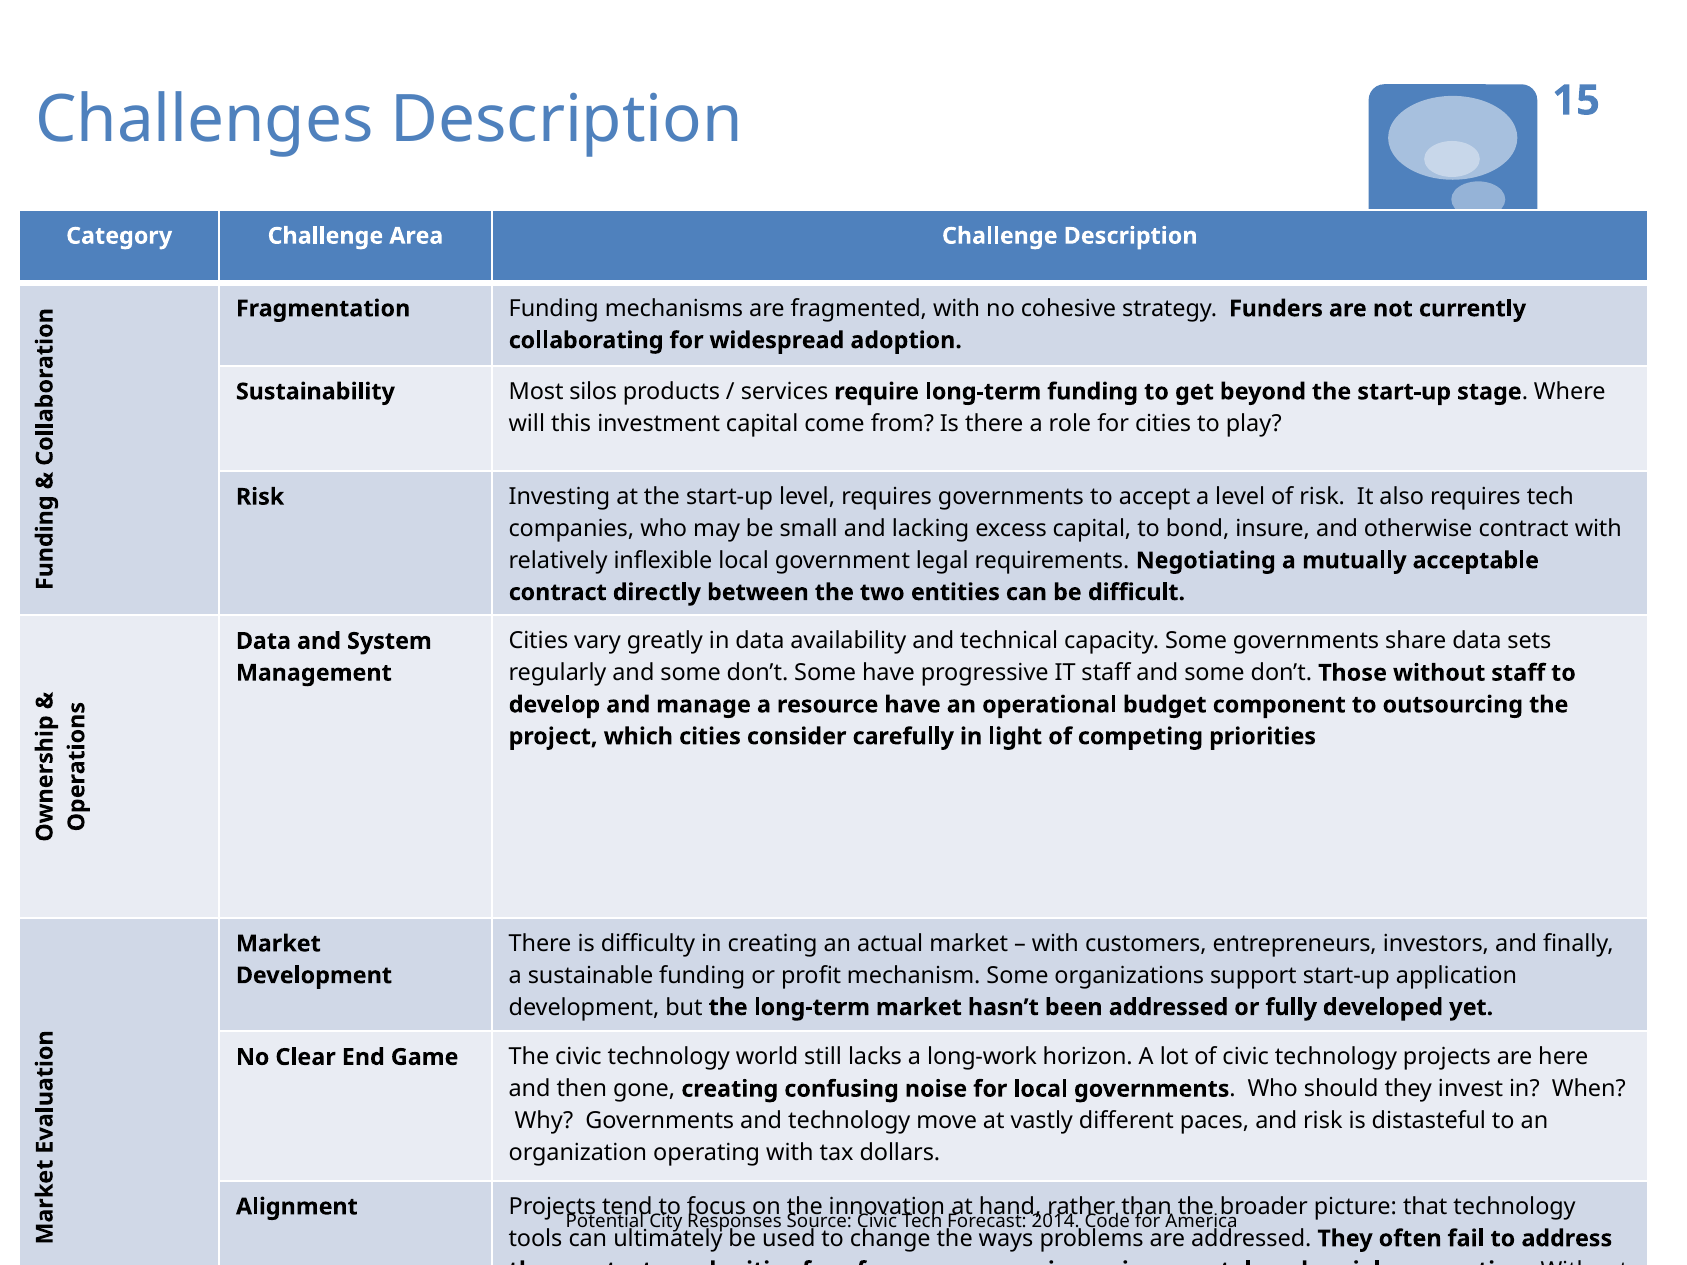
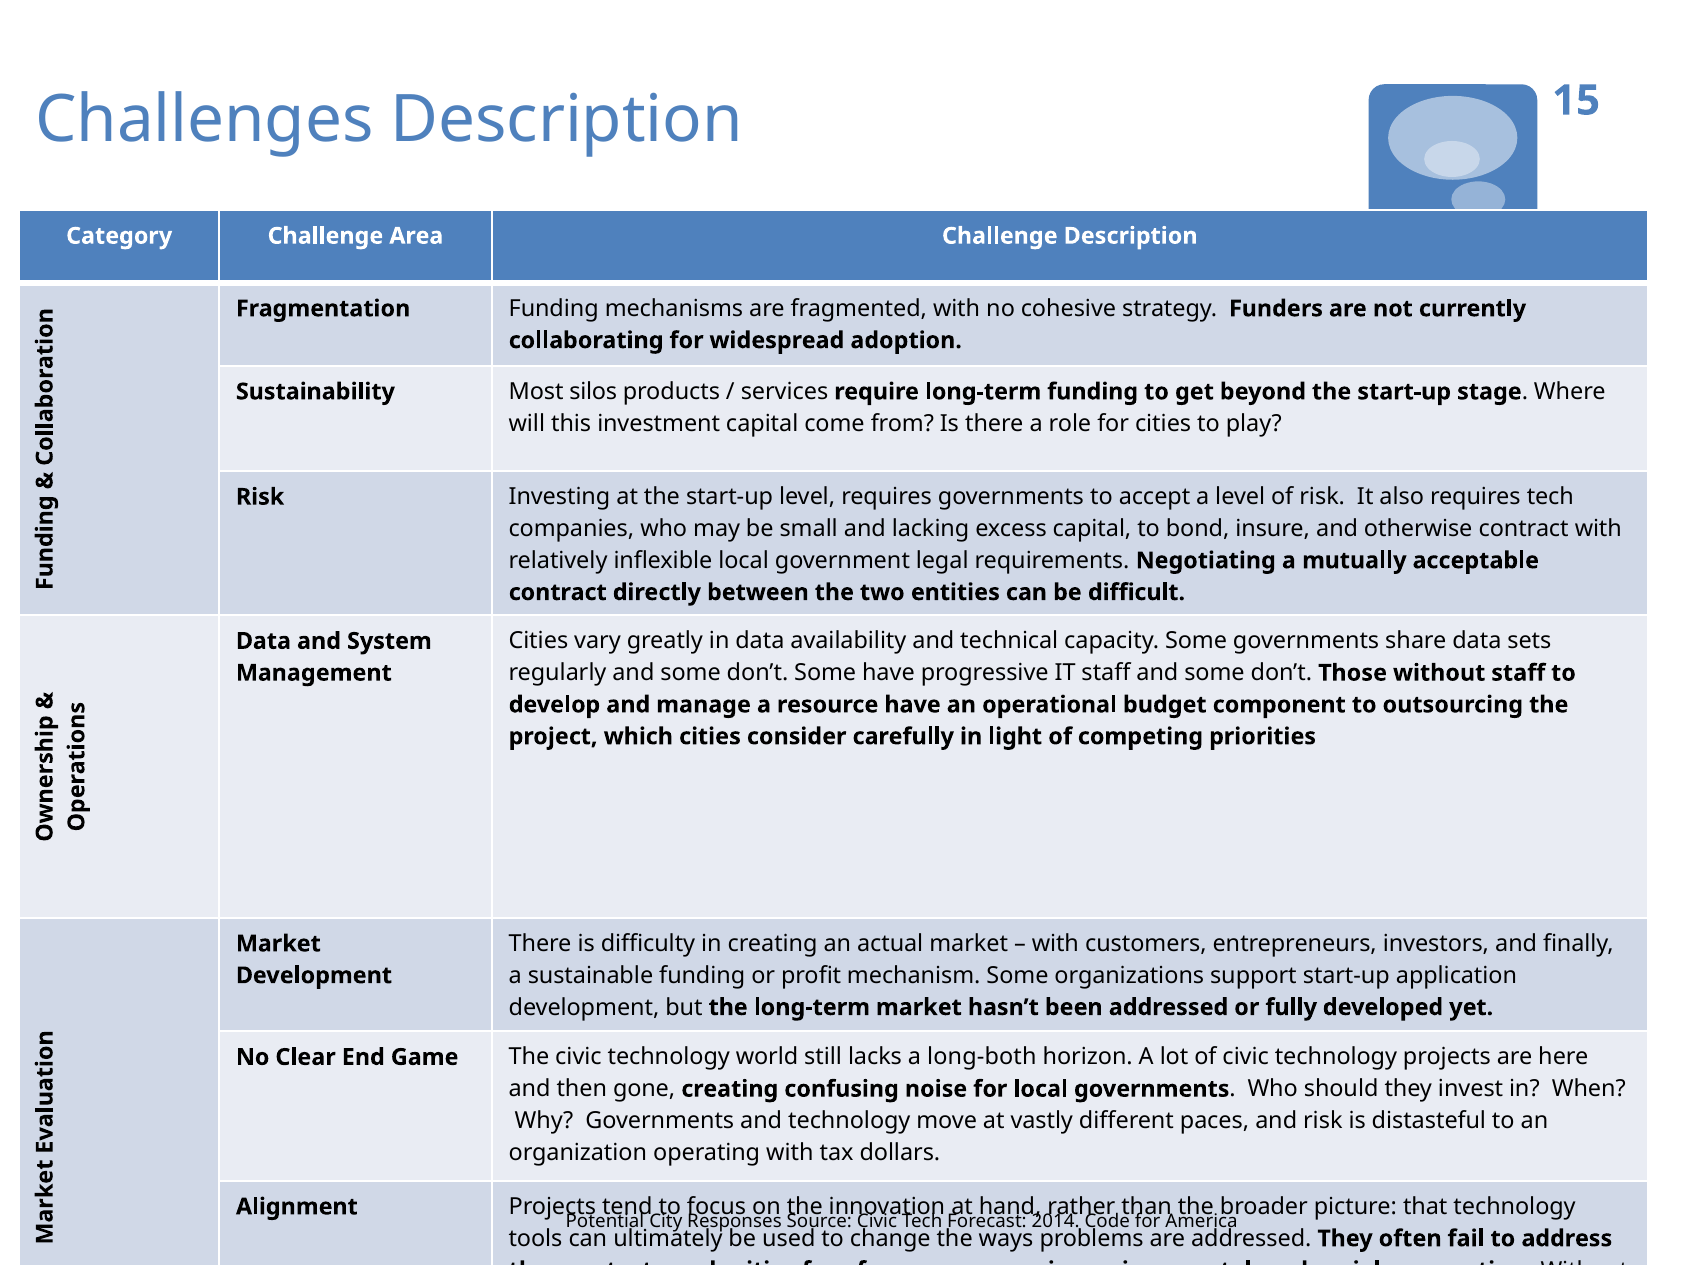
long-work: long-work -> long-both
